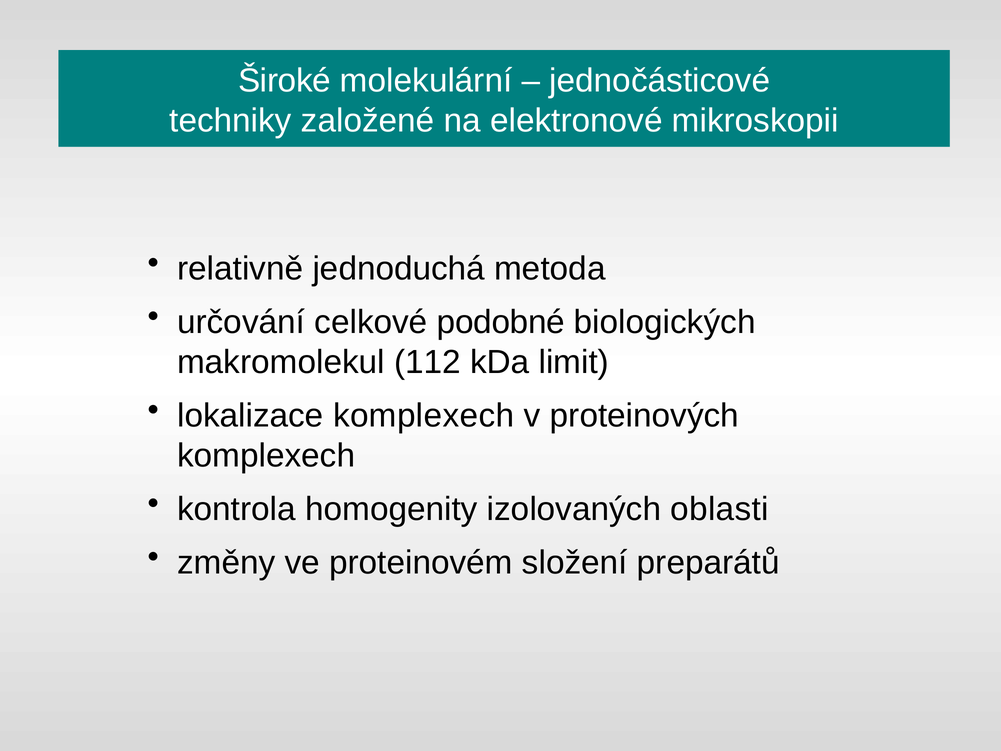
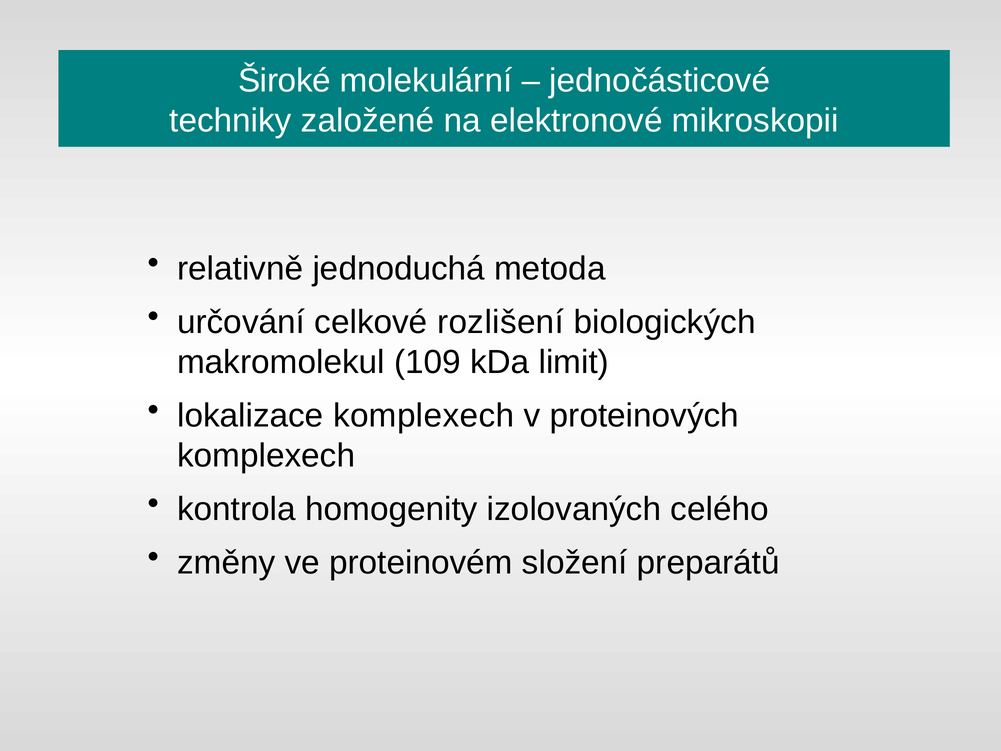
podobné: podobné -> rozlišení
112: 112 -> 109
oblasti: oblasti -> celého
